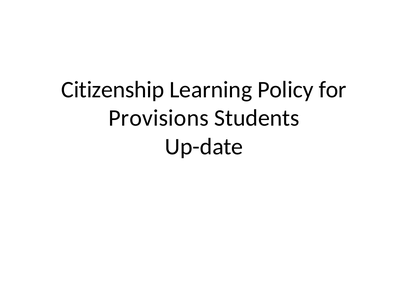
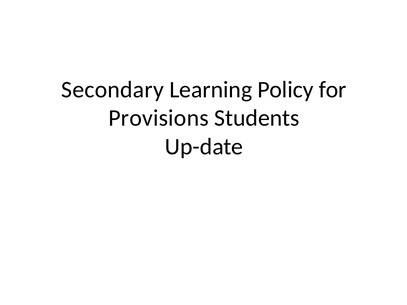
Citizenship: Citizenship -> Secondary
